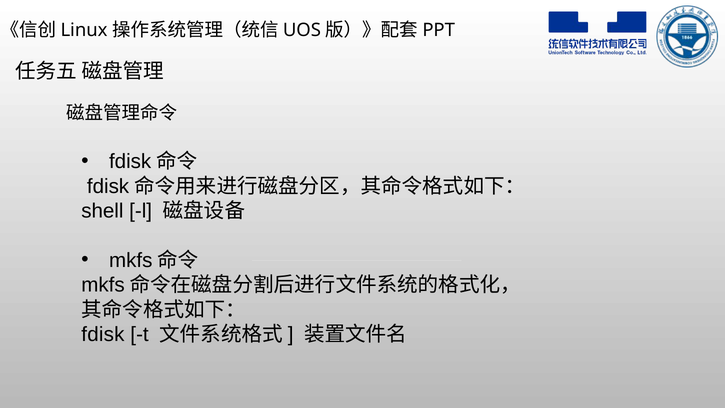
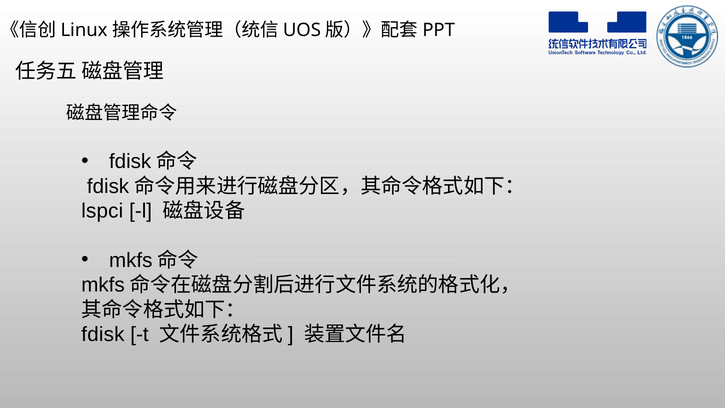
shell: shell -> lspci
